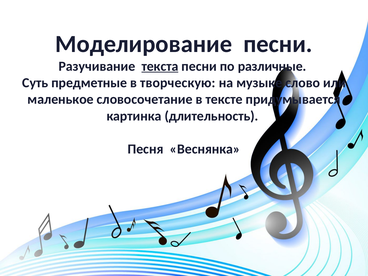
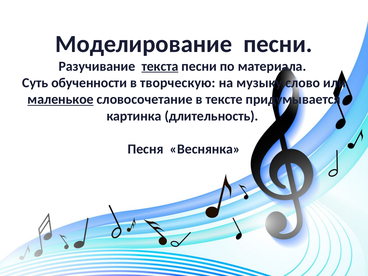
различные: различные -> материала
предметные: предметные -> обученности
музыке: музыке -> музыку
маленькое underline: none -> present
